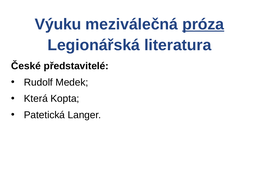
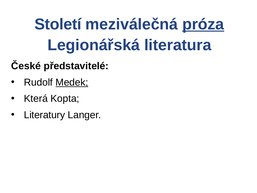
Výuku: Výuku -> Století
Medek underline: none -> present
Patetická: Patetická -> Literatury
